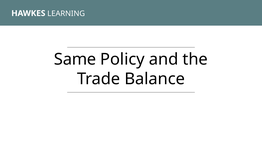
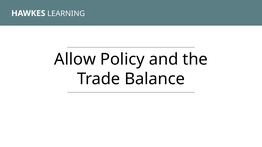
Same: Same -> Allow
